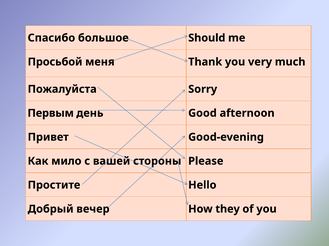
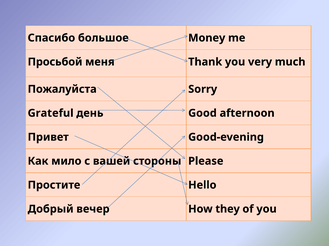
Should: Should -> Money
Первым: Первым -> Grateful
